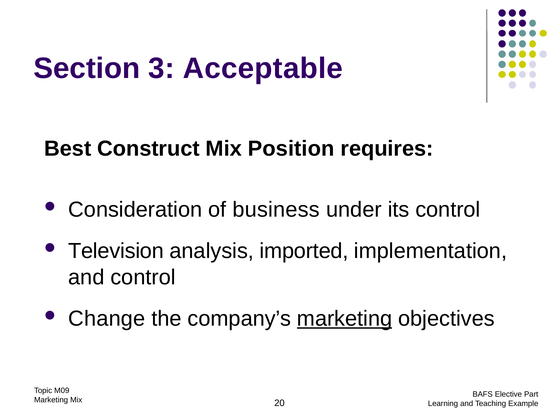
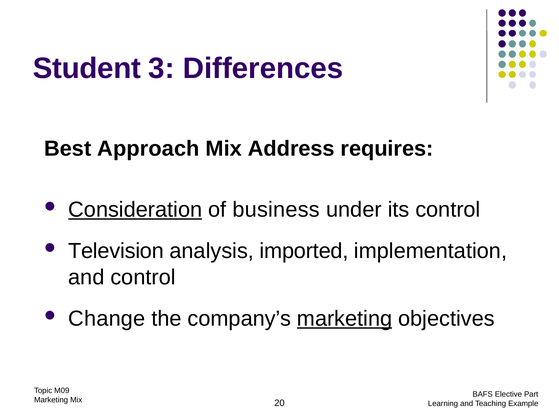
Section: Section -> Student
Acceptable: Acceptable -> Differences
Construct: Construct -> Approach
Position: Position -> Address
Consideration underline: none -> present
